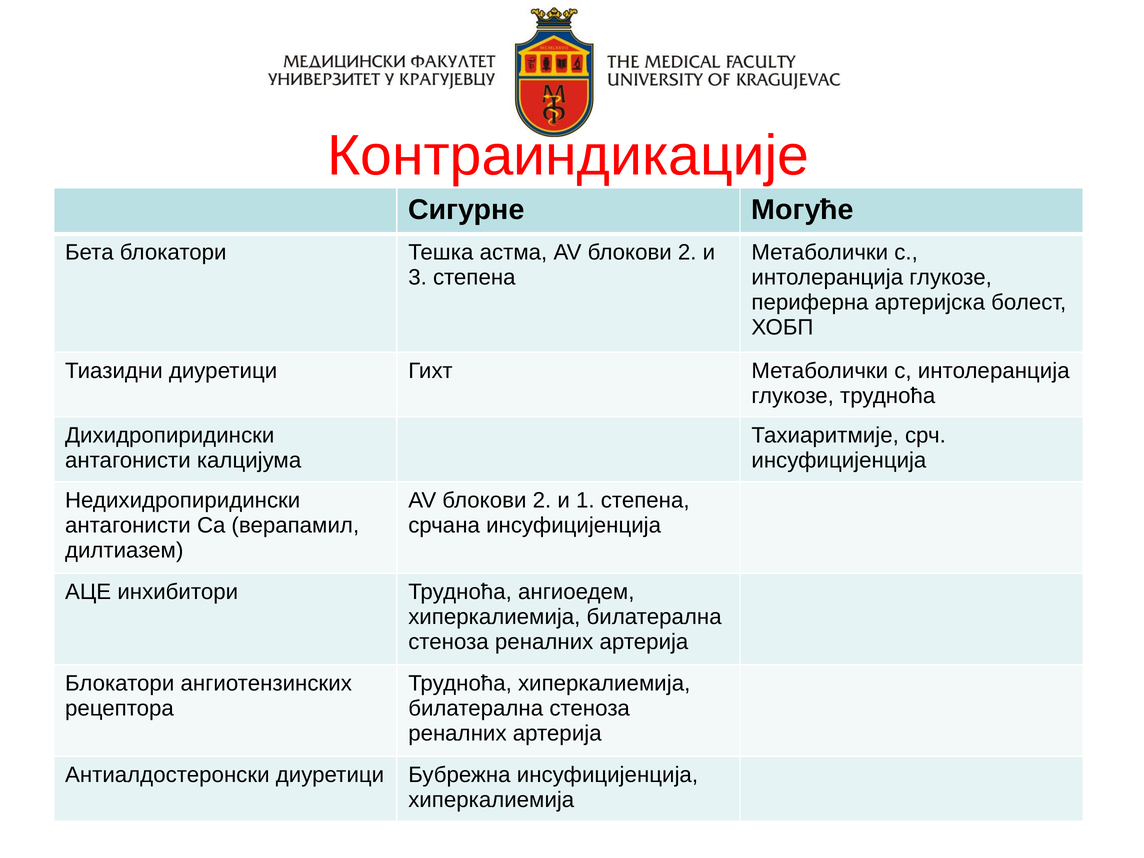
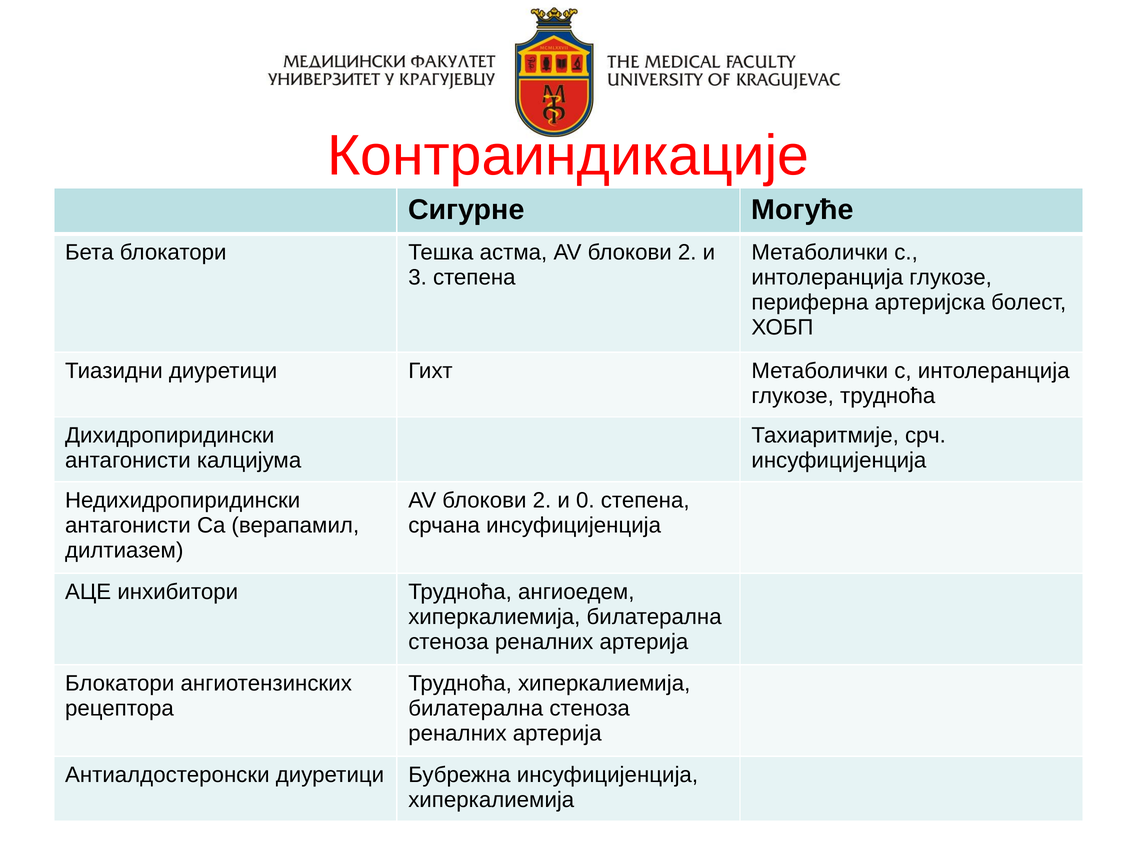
1: 1 -> 0
